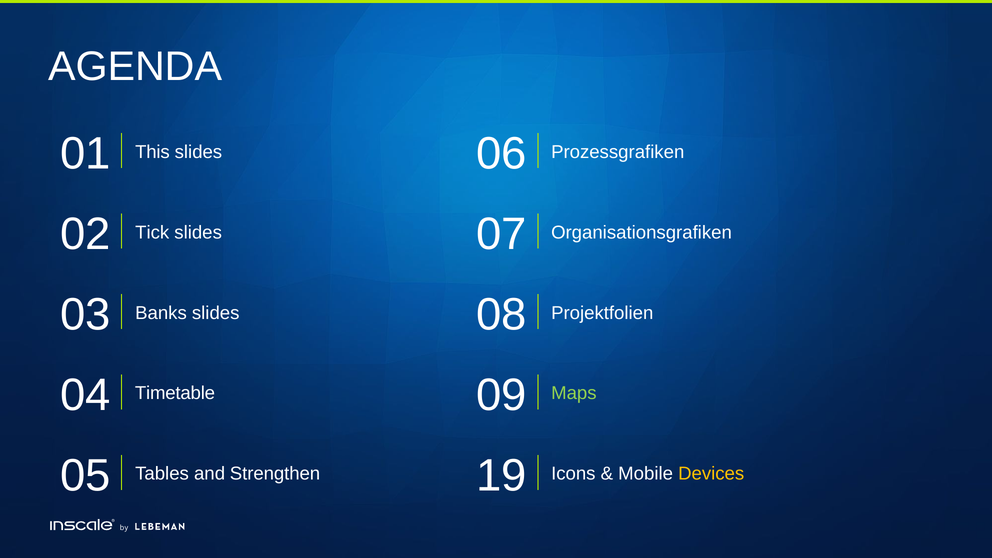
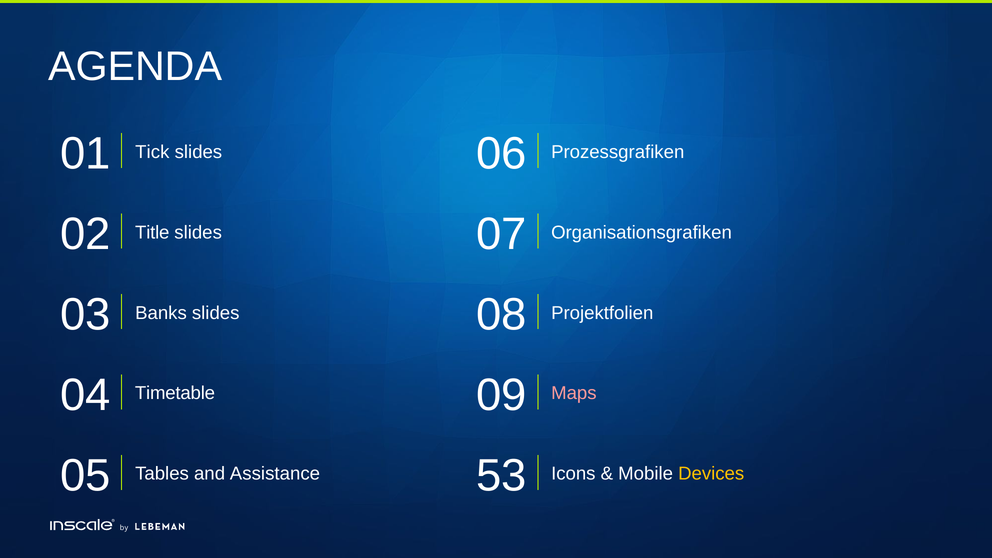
This: This -> Tick
Tick: Tick -> Title
Maps colour: light green -> pink
19: 19 -> 53
Strengthen: Strengthen -> Assistance
